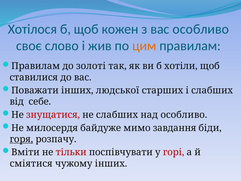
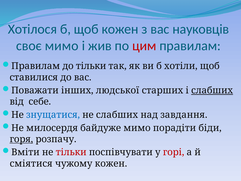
вас особливо: особливо -> науковців
своє слово: слово -> мимо
цим colour: orange -> red
до золоті: золоті -> тільки
слабших at (212, 90) underline: none -> present
знущатися colour: red -> blue
над особливо: особливо -> завдання
завдання: завдання -> порадіти
чужому інших: інших -> кожен
